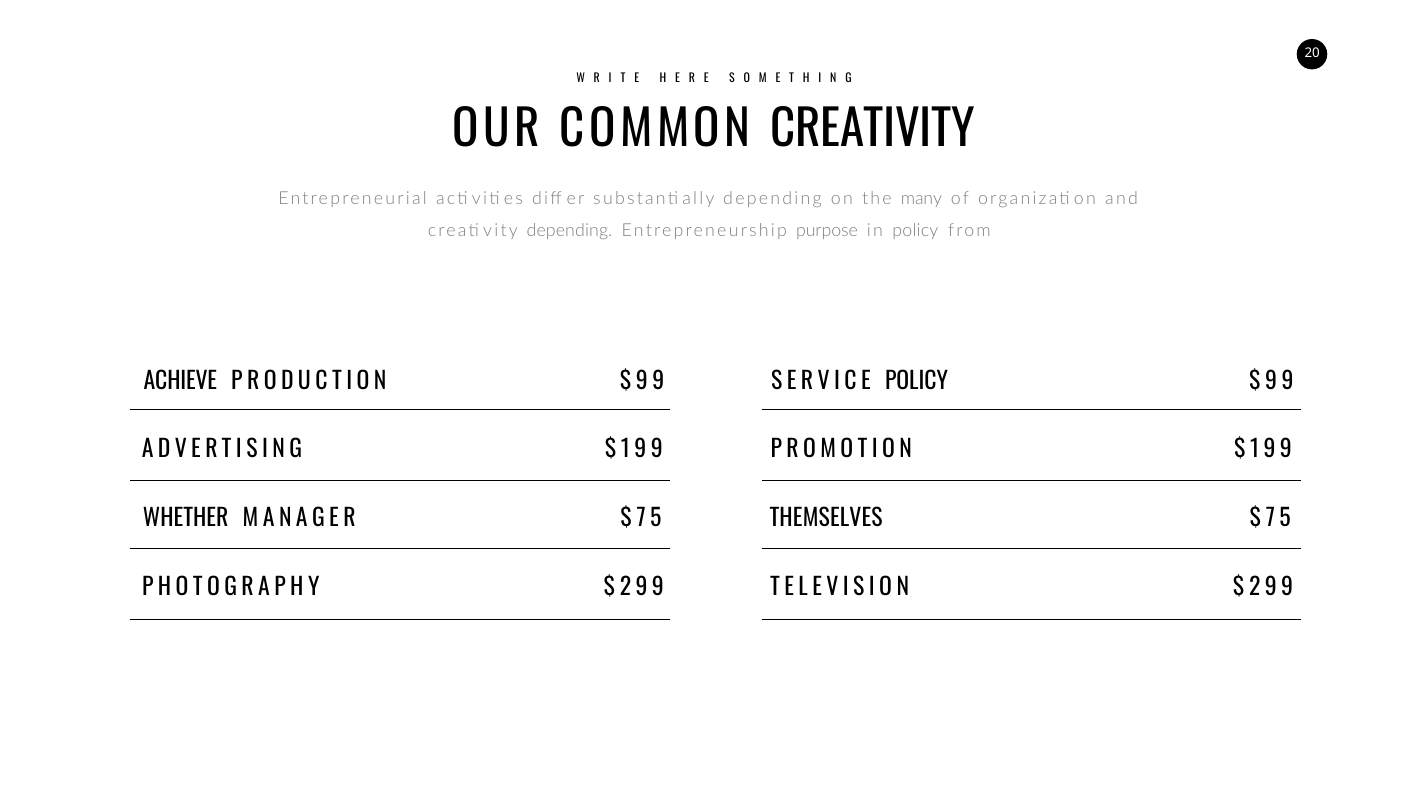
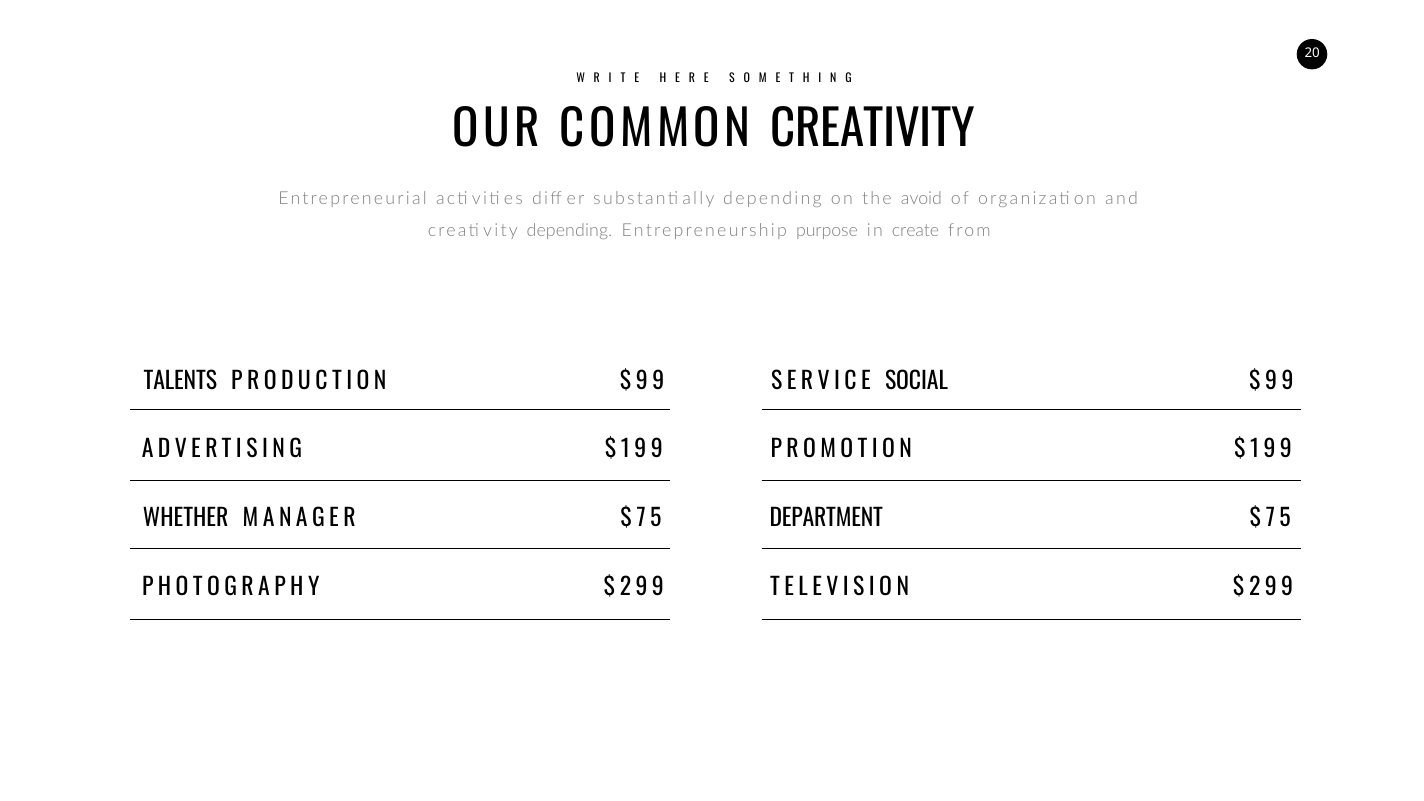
many: many -> avoid
in policy: policy -> create
ACHIEVE: ACHIEVE -> TALENTS
SERVICE POLICY: POLICY -> SOCIAL
THEMSELVES: THEMSELVES -> DEPARTMENT
